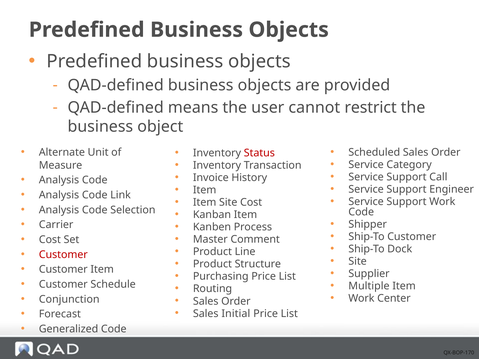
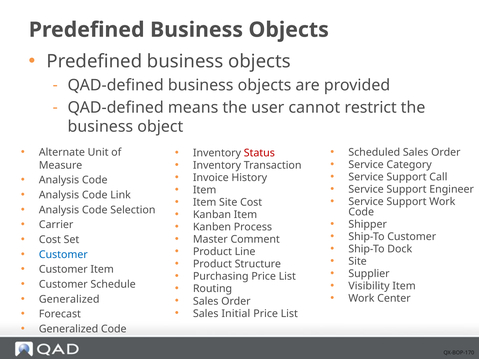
Customer at (63, 255) colour: red -> blue
Multiple: Multiple -> Visibility
Conjunction at (69, 299): Conjunction -> Generalized
